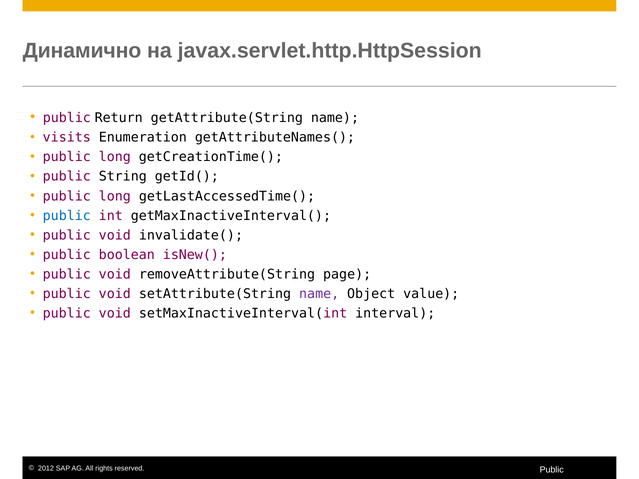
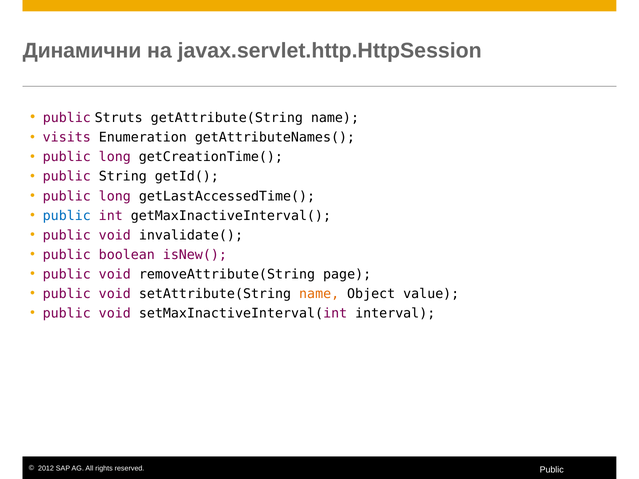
Динамично: Динамично -> Динамични
Return: Return -> Struts
name at (319, 294) colour: purple -> orange
